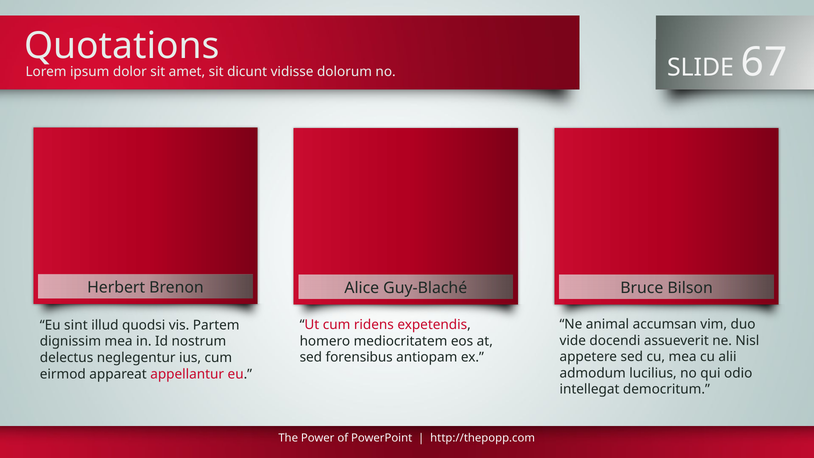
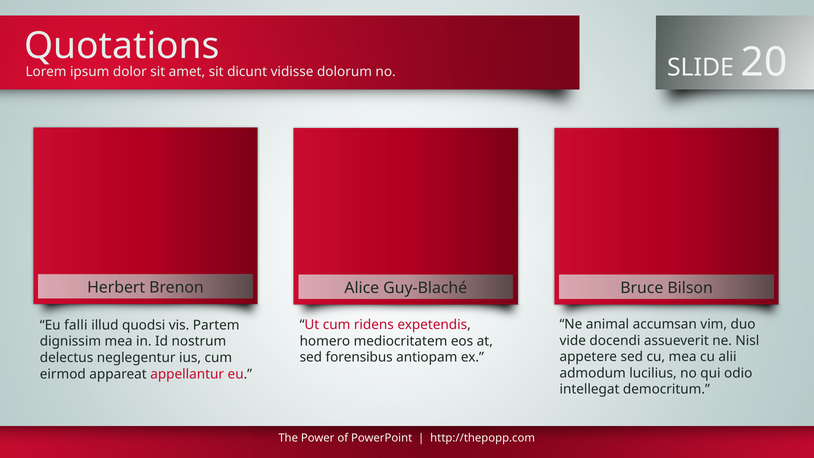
67: 67 -> 20
sint: sint -> falli
